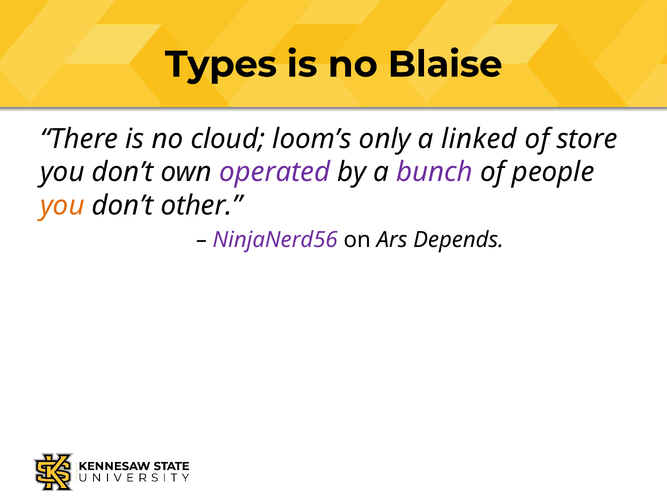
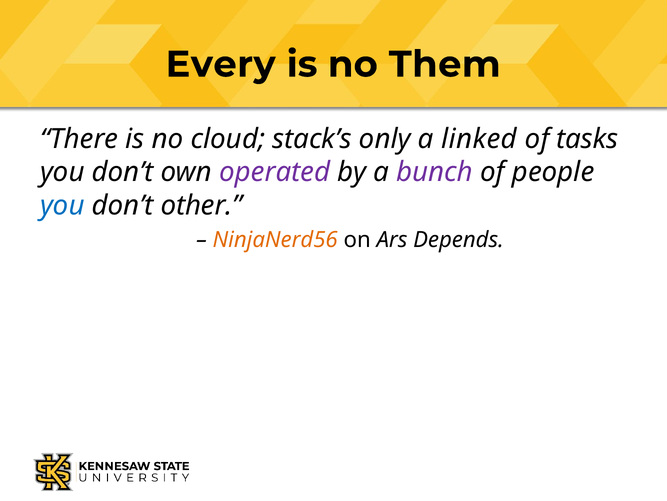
Types: Types -> Every
Blaise: Blaise -> Them
loom’s: loom’s -> stack’s
store: store -> tasks
you at (62, 205) colour: orange -> blue
NinjaNerd56 colour: purple -> orange
